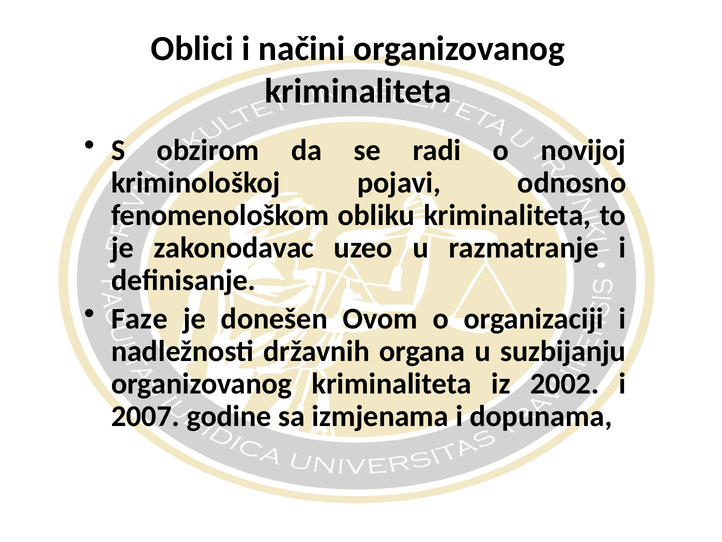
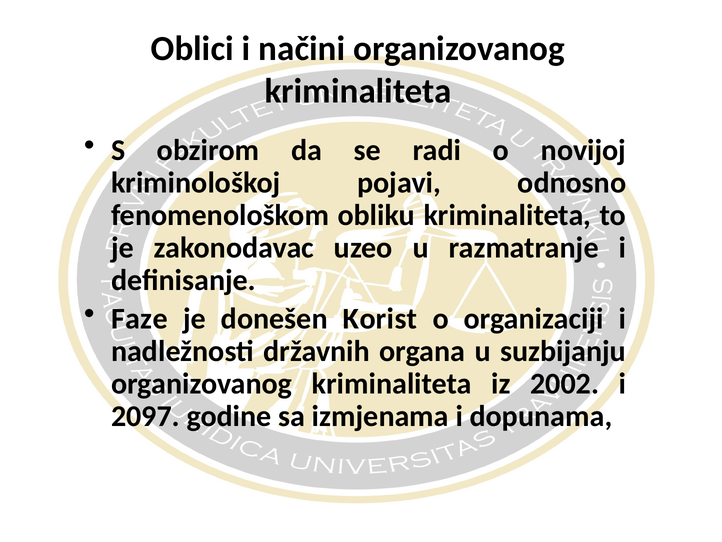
Ovom: Ovom -> Korist
2007: 2007 -> 2097
